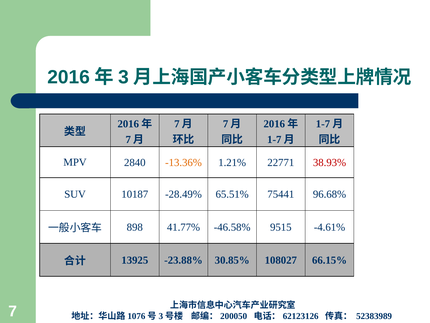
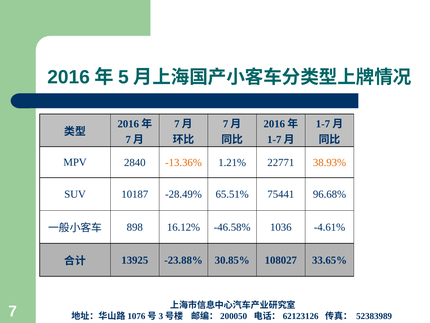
3: 3 -> 5
38.93% colour: red -> orange
41.77%: 41.77% -> 16.12%
9515: 9515 -> 1036
66.15%: 66.15% -> 33.65%
